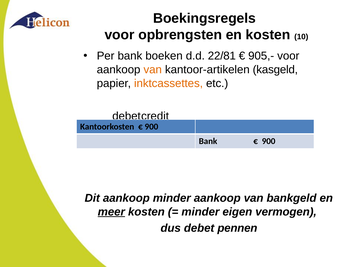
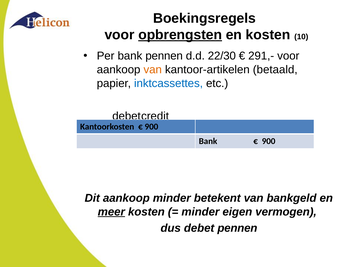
opbrengsten underline: none -> present
bank boeken: boeken -> pennen
22/81: 22/81 -> 22/30
905,-: 905,- -> 291,-
kasgeld: kasgeld -> betaald
inktcassettes colour: orange -> blue
minder aankoop: aankoop -> betekent
